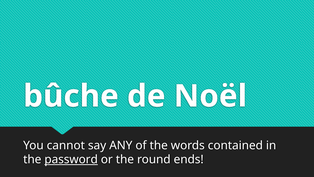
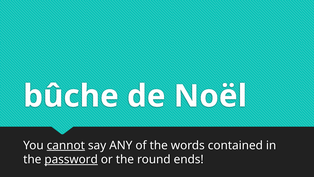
cannot underline: none -> present
